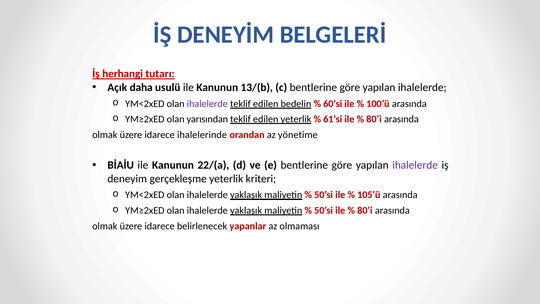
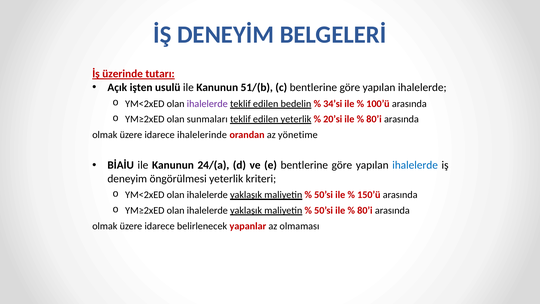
herhangi: herhangi -> üzerinde
daha: daha -> işten
13/(b: 13/(b -> 51/(b
60’si: 60’si -> 34’si
yarısından: yarısından -> sunmaları
61’si: 61’si -> 20’si
22/(a: 22/(a -> 24/(a
ihalelerde at (415, 165) colour: purple -> blue
gerçekleşme: gerçekleşme -> öngörülmesi
105’ü: 105’ü -> 150’ü
